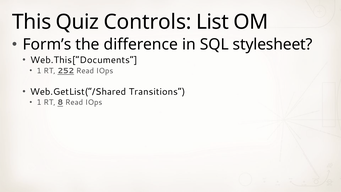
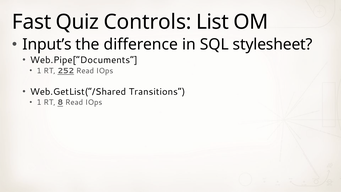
This: This -> Fast
Form’s: Form’s -> Input’s
Web.This[“Documents: Web.This[“Documents -> Web.Pipe[“Documents
